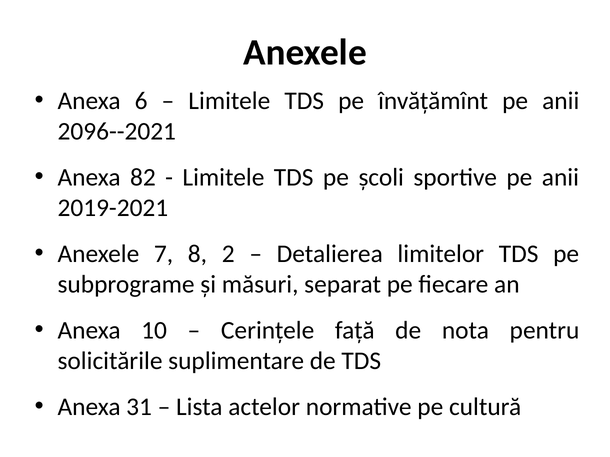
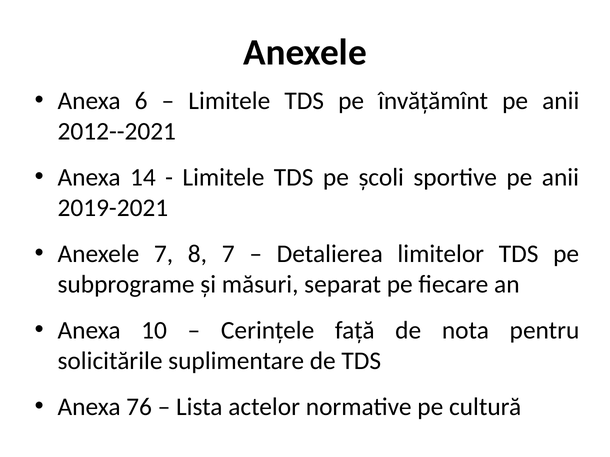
2096--2021: 2096--2021 -> 2012--2021
82: 82 -> 14
8 2: 2 -> 7
31: 31 -> 76
